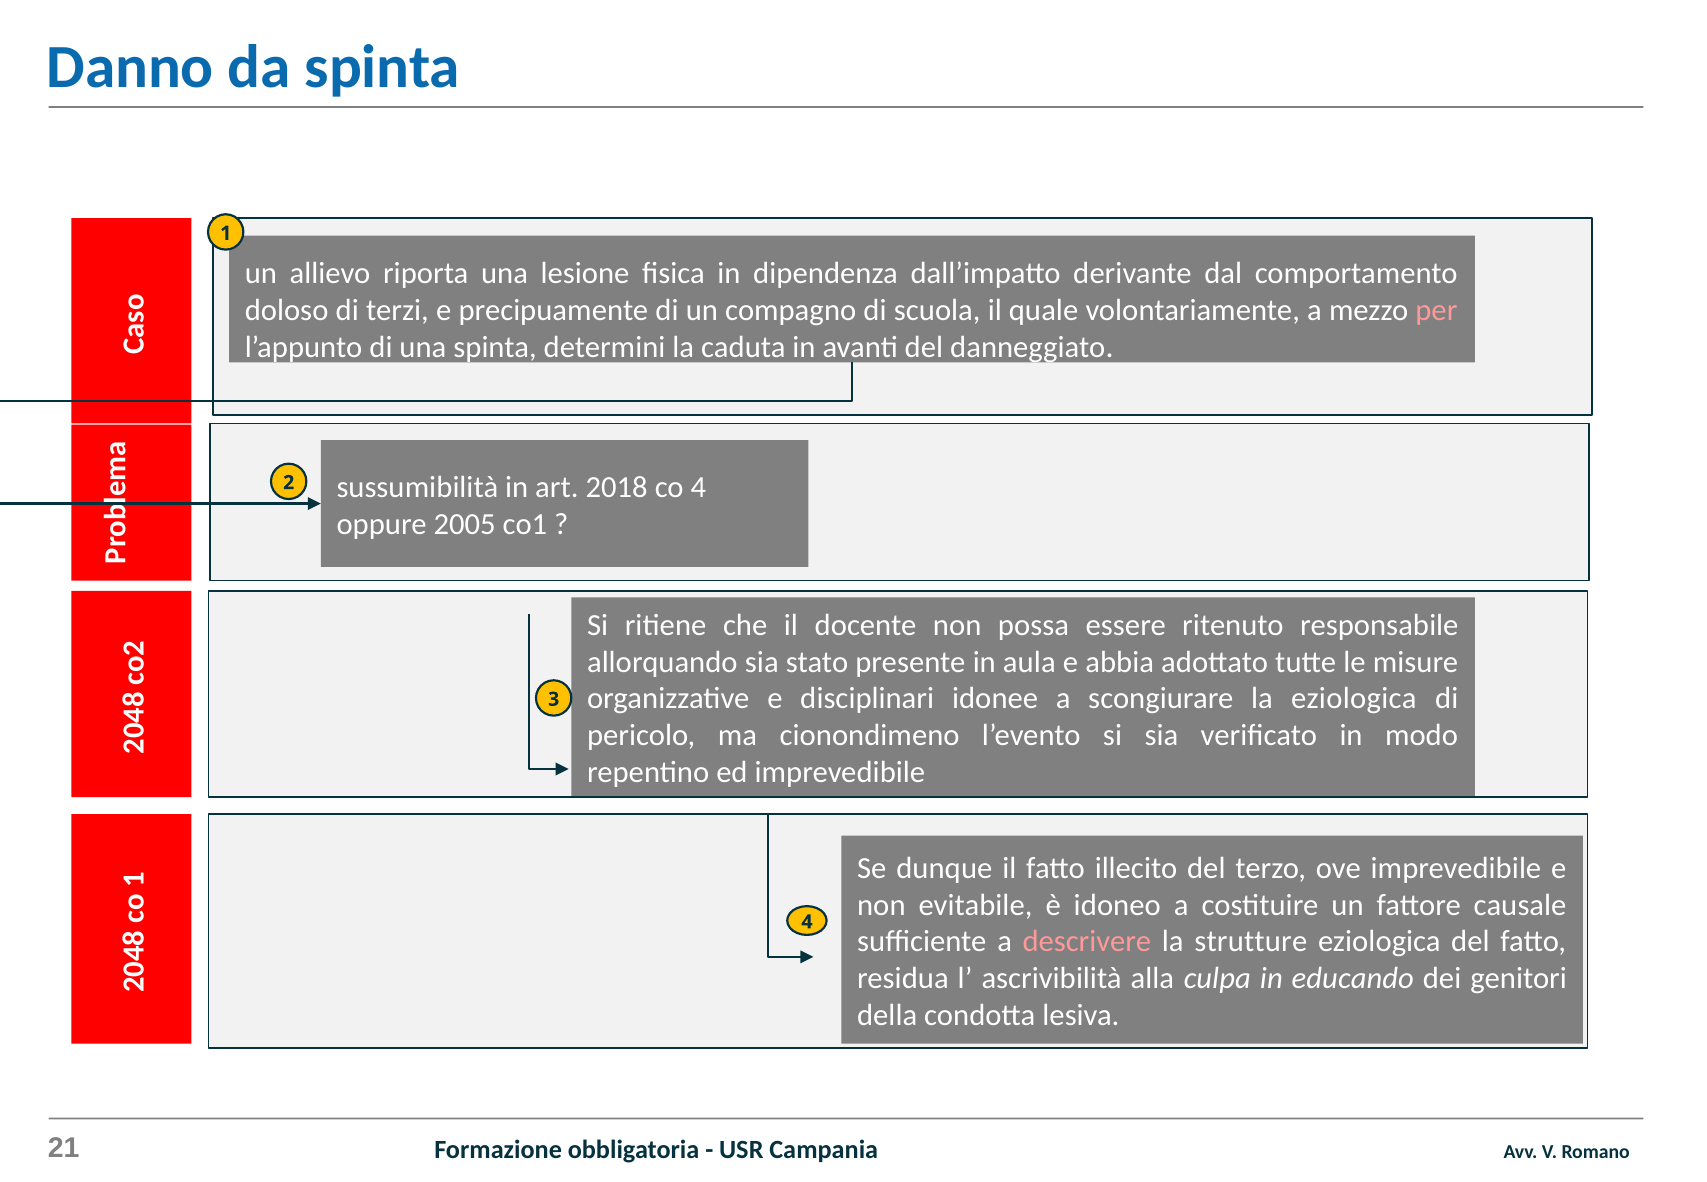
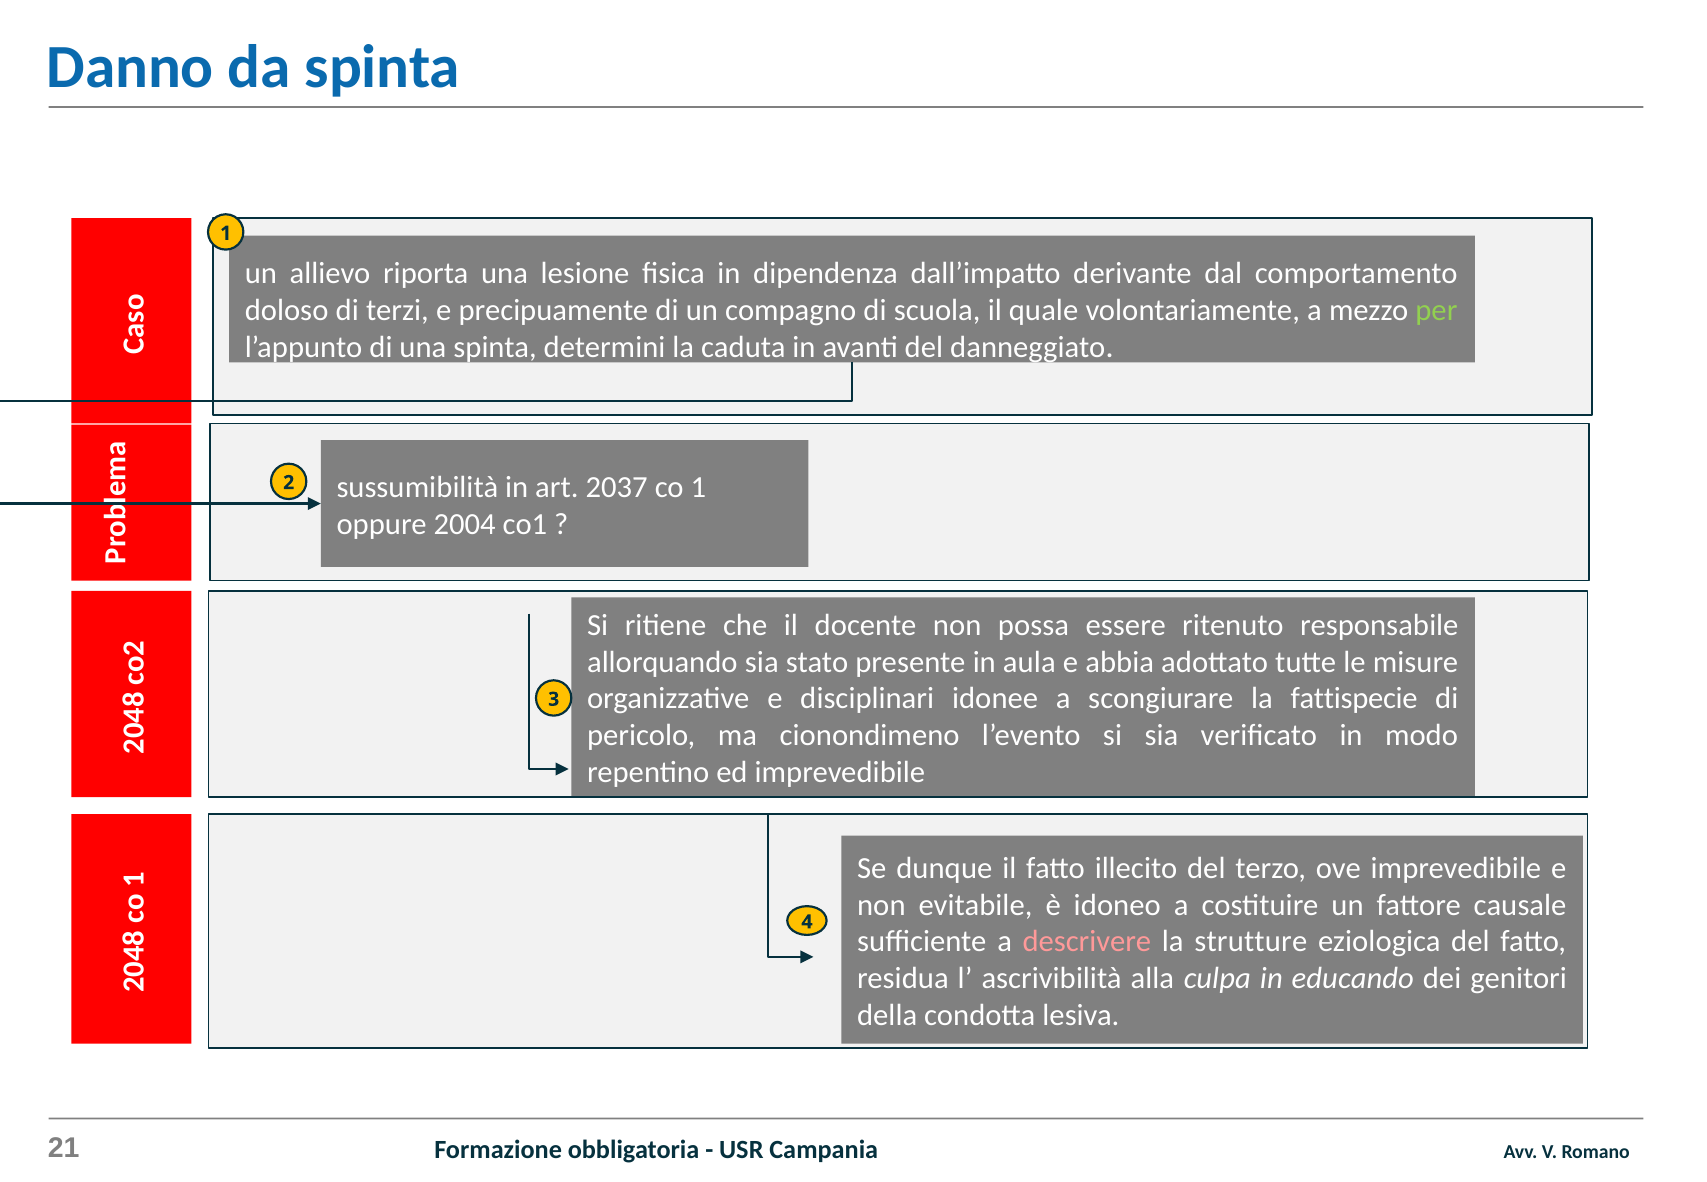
per colour: pink -> light green
2018: 2018 -> 2037
co 4: 4 -> 1
2005: 2005 -> 2004
la eziologica: eziologica -> fattispecie
